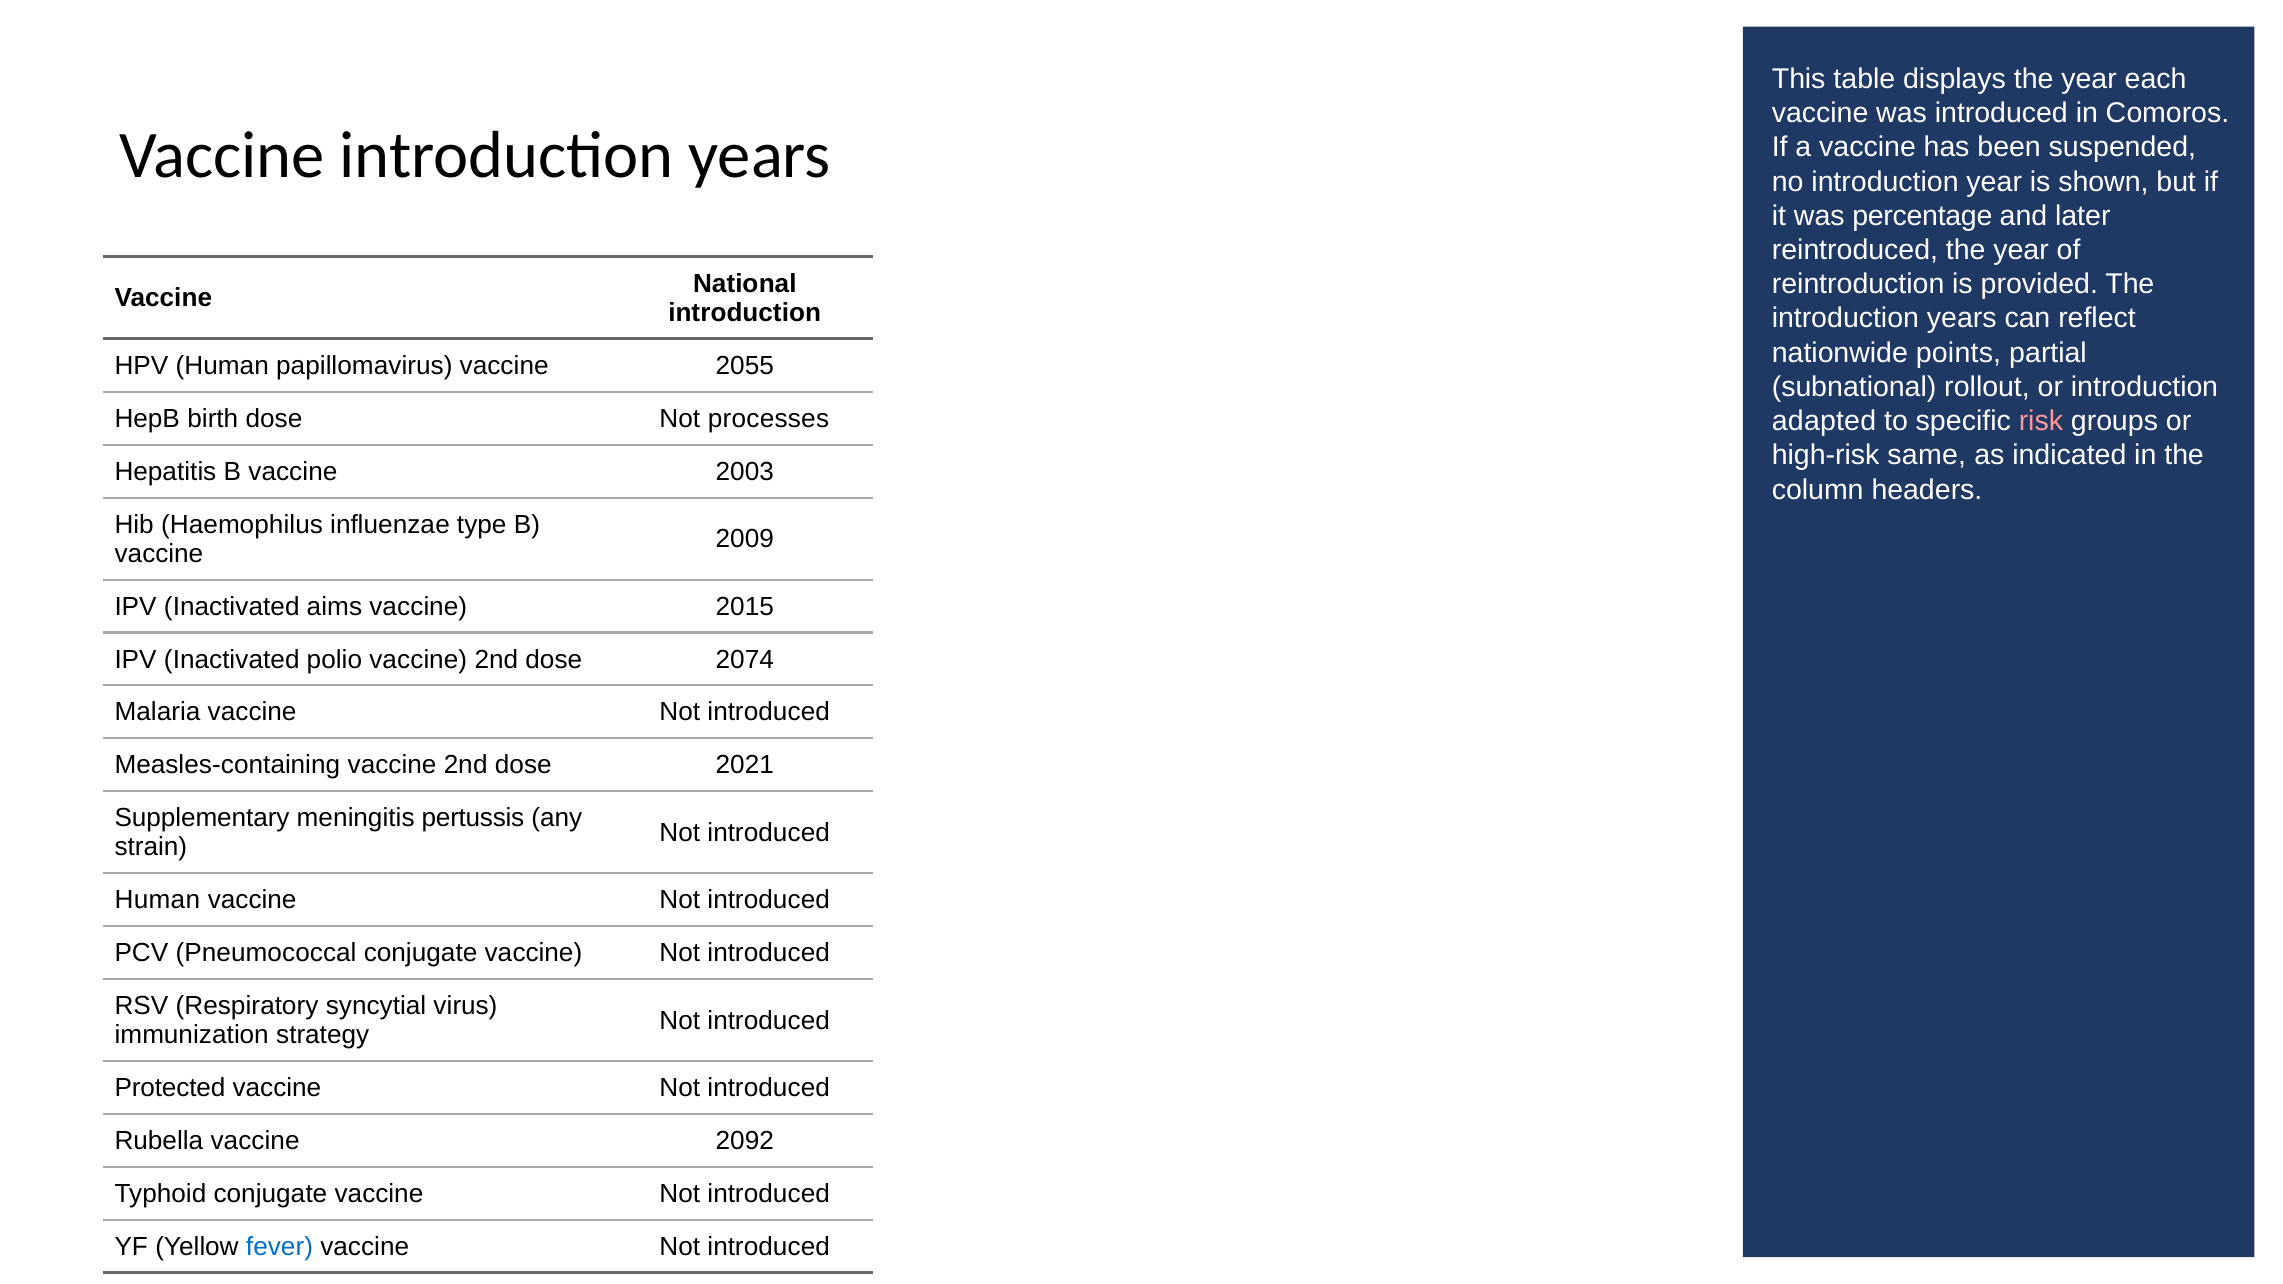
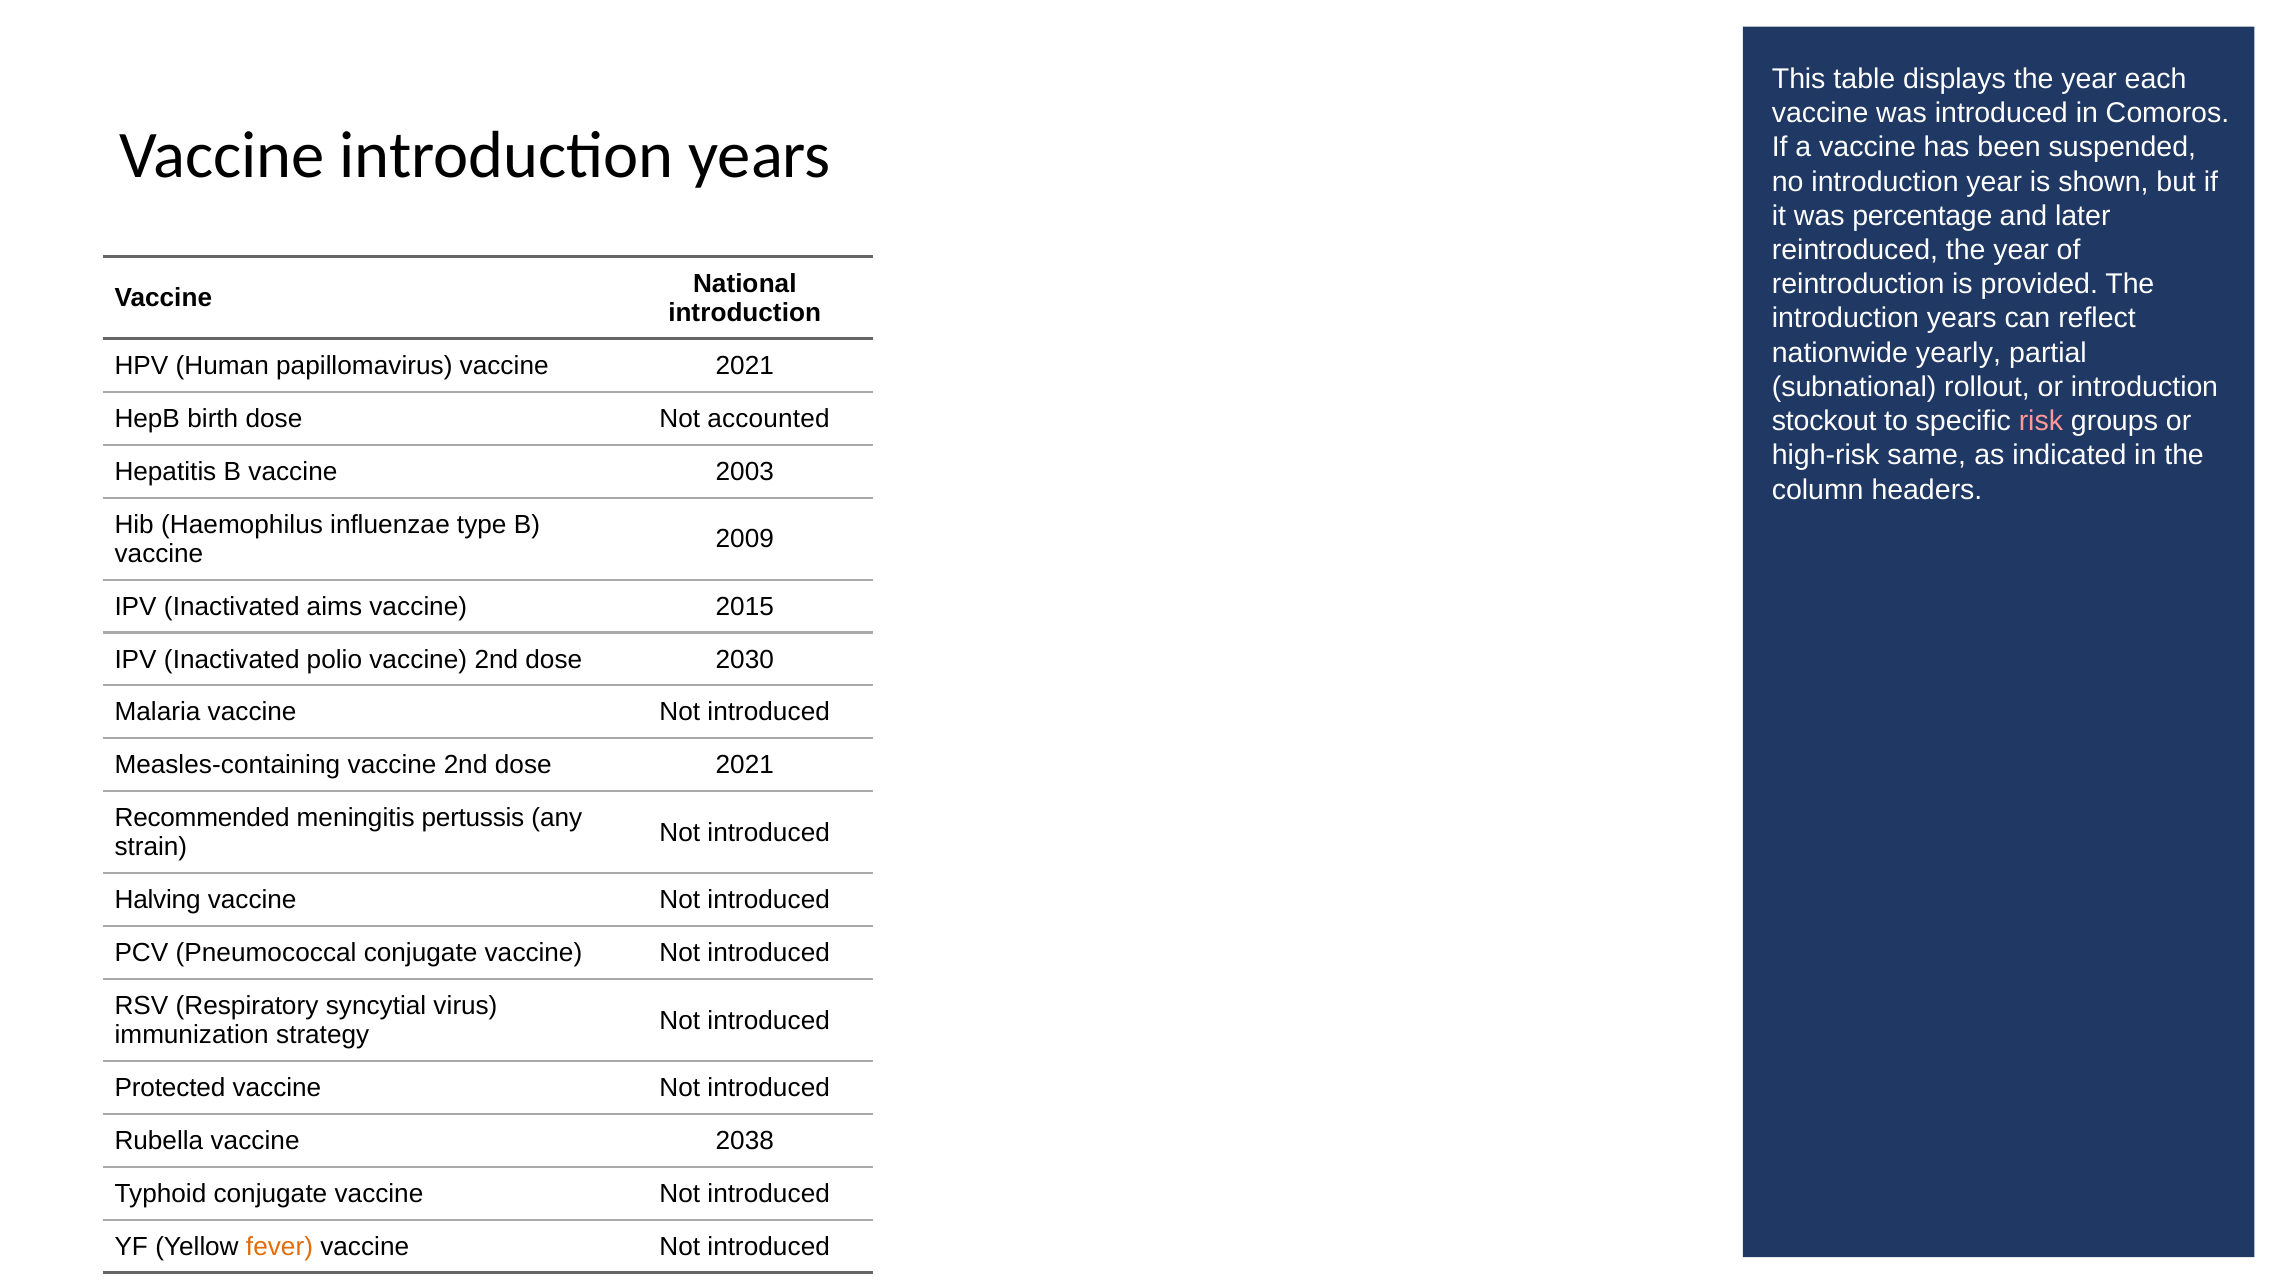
points: points -> yearly
vaccine 2055: 2055 -> 2021
processes: processes -> accounted
adapted: adapted -> stockout
2074: 2074 -> 2030
Supplementary: Supplementary -> Recommended
Human at (157, 900): Human -> Halving
2092: 2092 -> 2038
fever colour: blue -> orange
